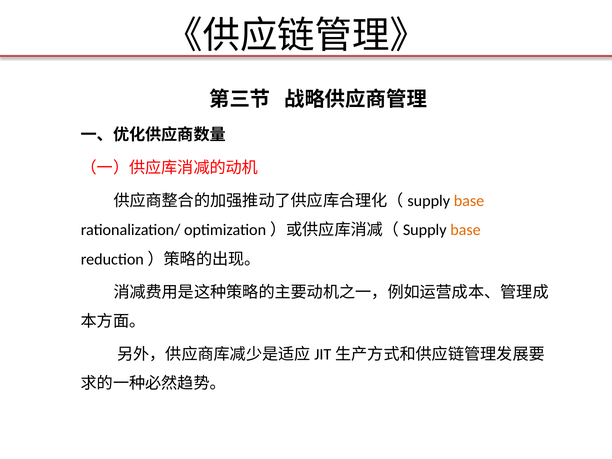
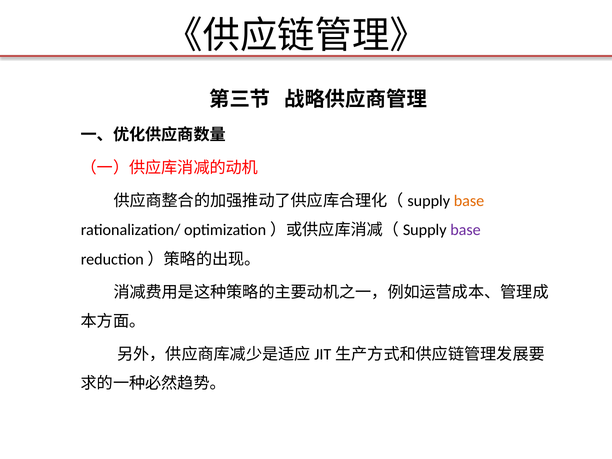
base at (466, 230) colour: orange -> purple
